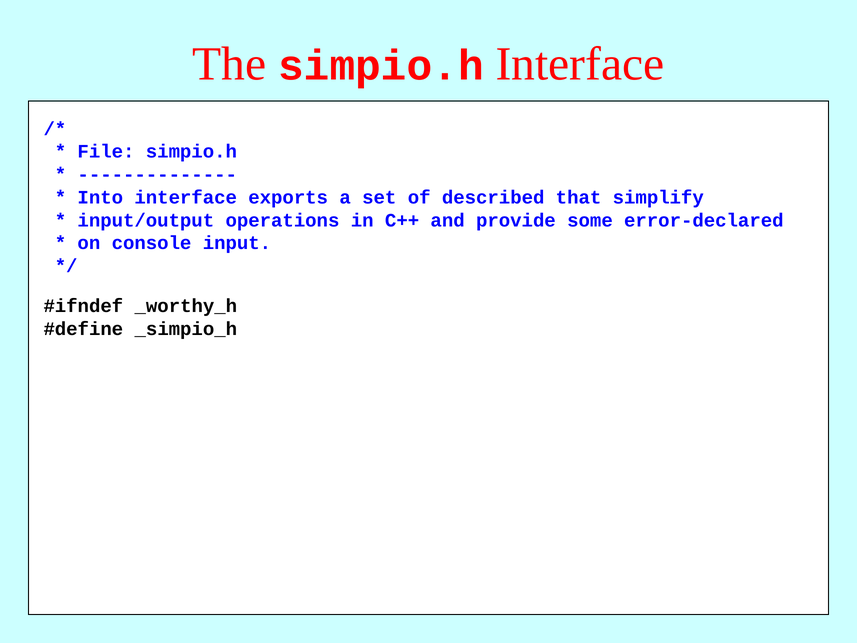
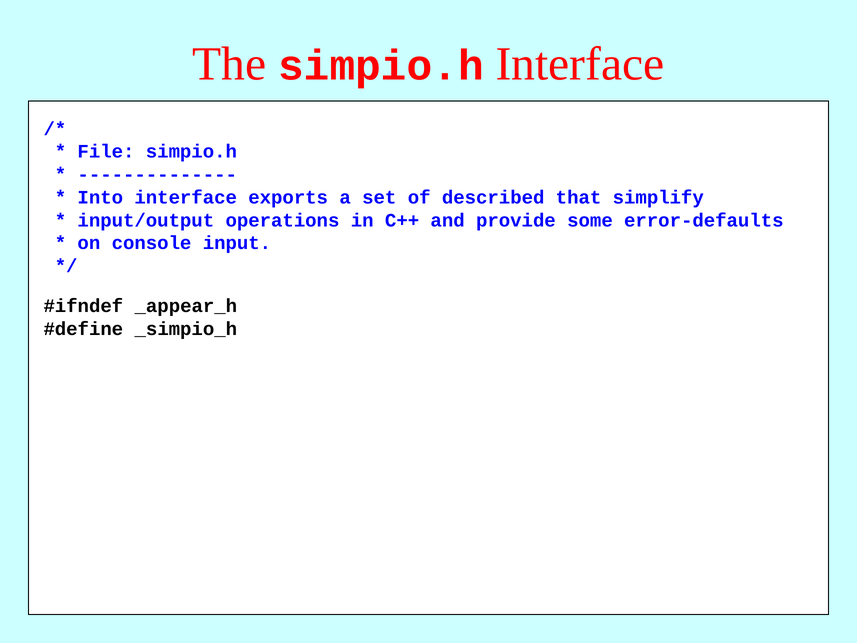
error-declared: error-declared -> error-defaults
_worthy_h: _worthy_h -> _appear_h
